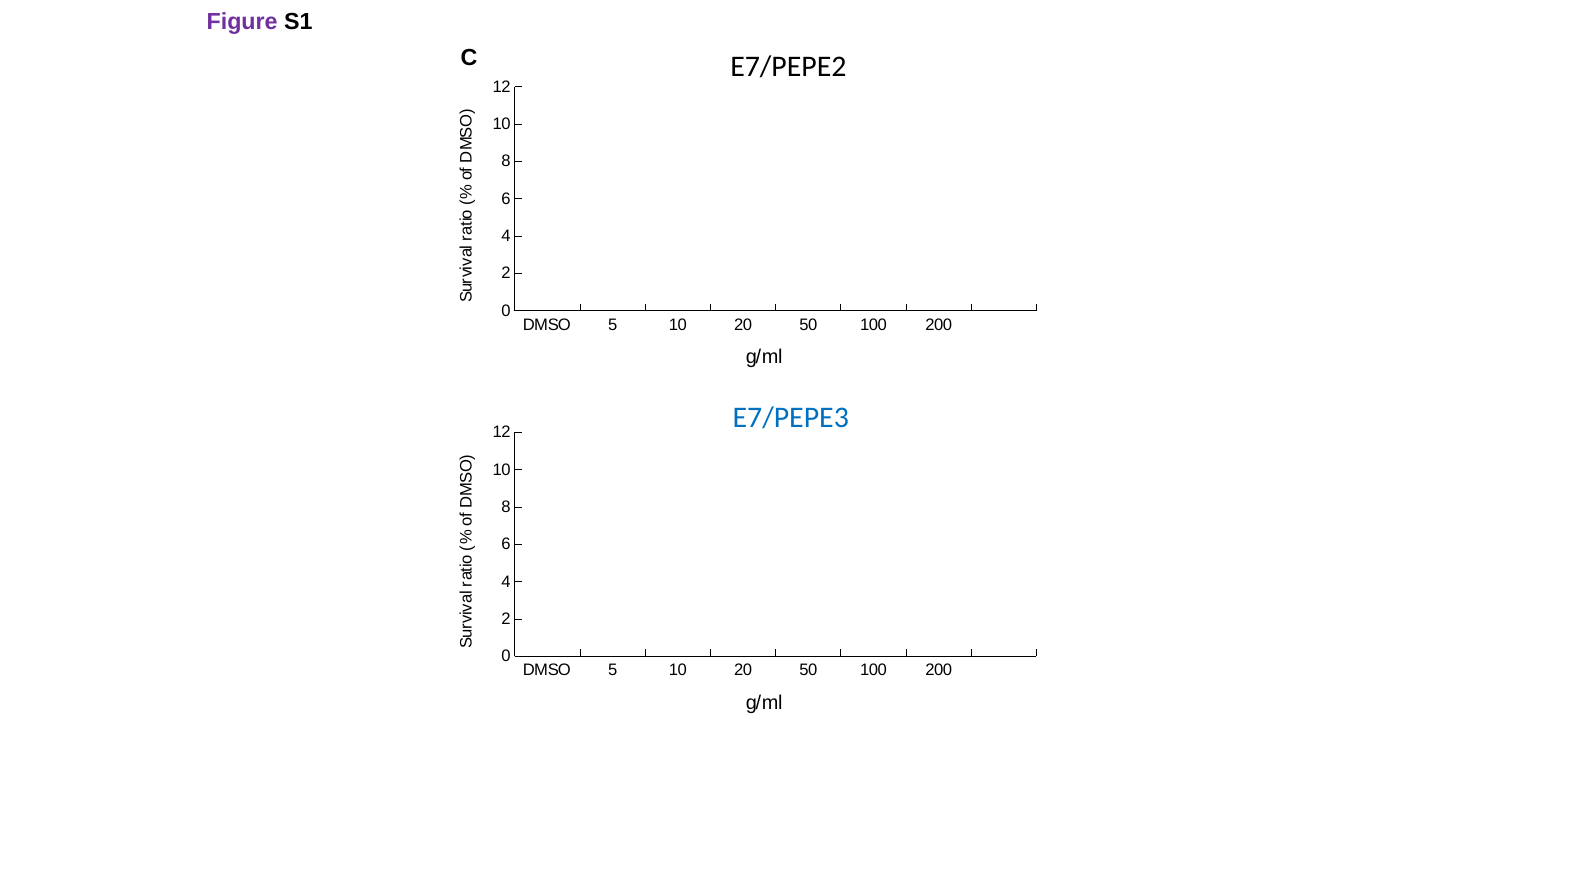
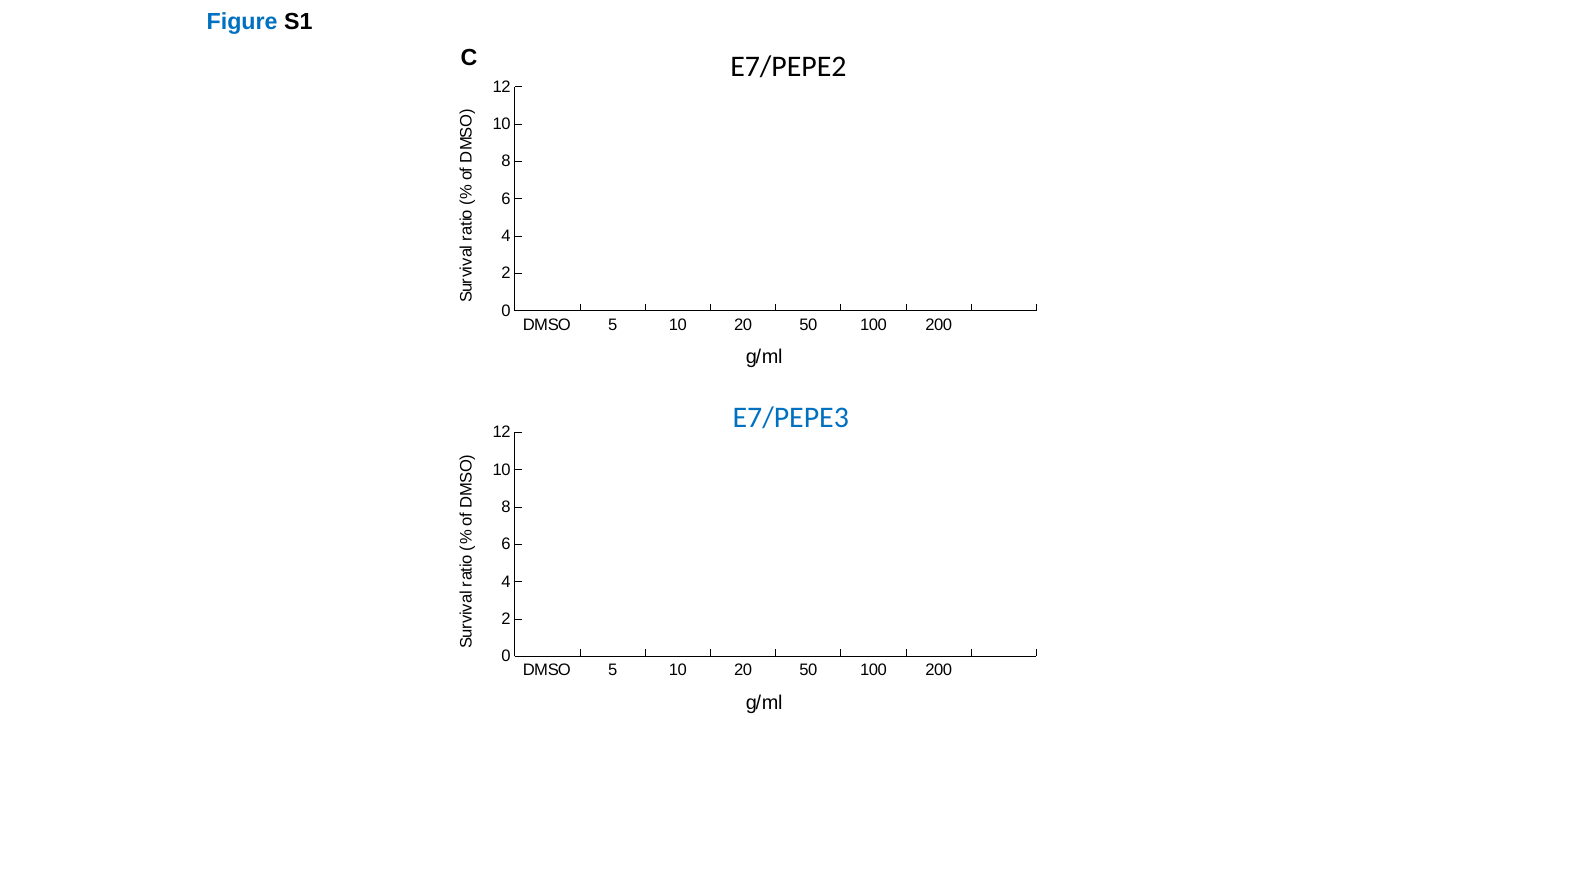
Figure colour: purple -> blue
